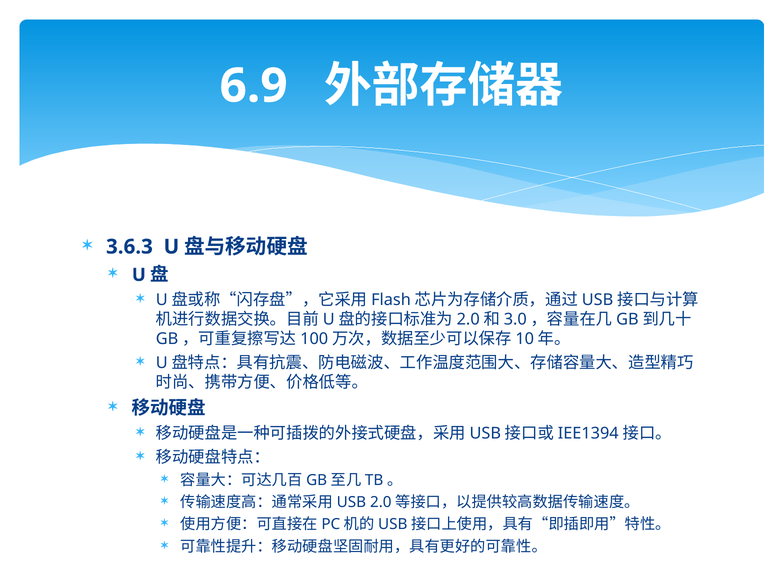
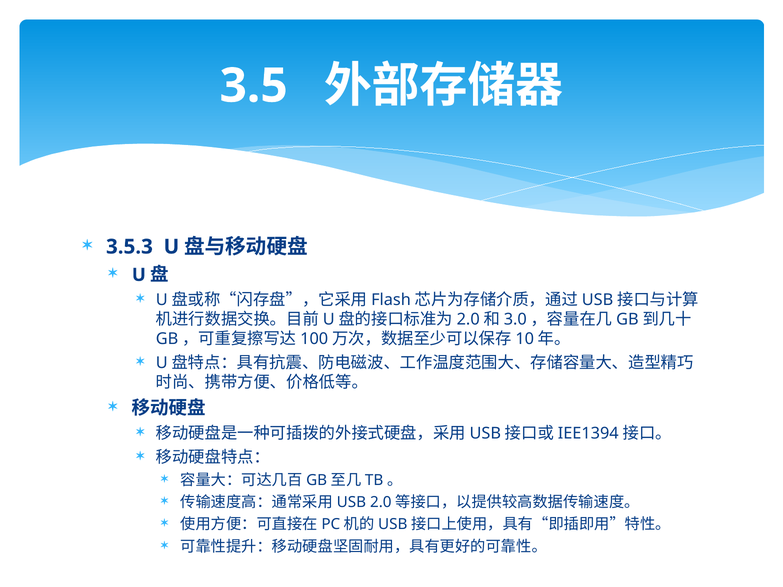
6.9: 6.9 -> 3.5
3.6.3: 3.6.3 -> 3.5.3
